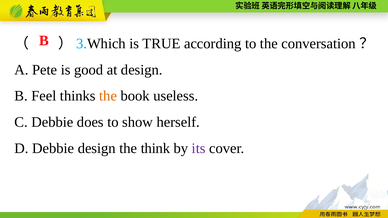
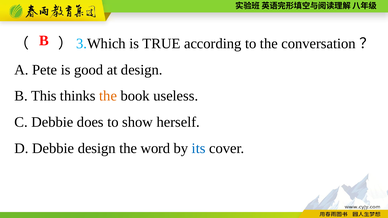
Feel: Feel -> This
think: think -> word
its colour: purple -> blue
